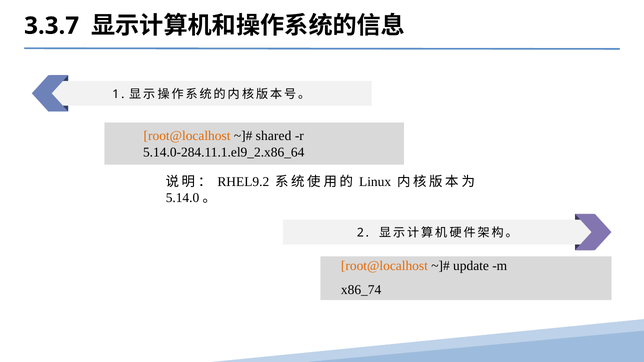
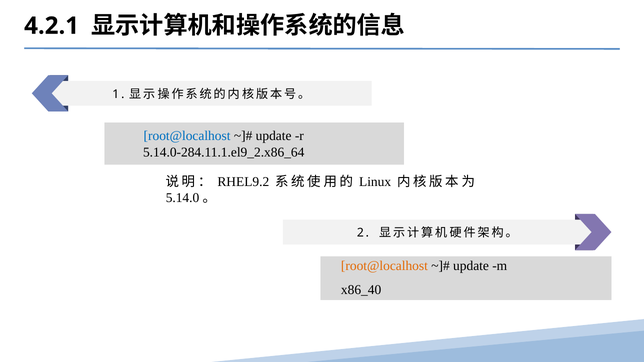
3.3.7: 3.3.7 -> 4.2.1
root@localhost at (187, 136) colour: orange -> blue
shared at (274, 136): shared -> update
x86_74: x86_74 -> x86_40
